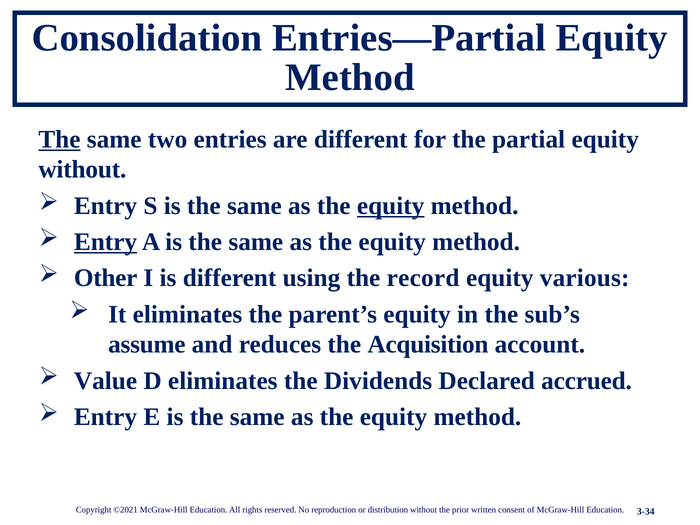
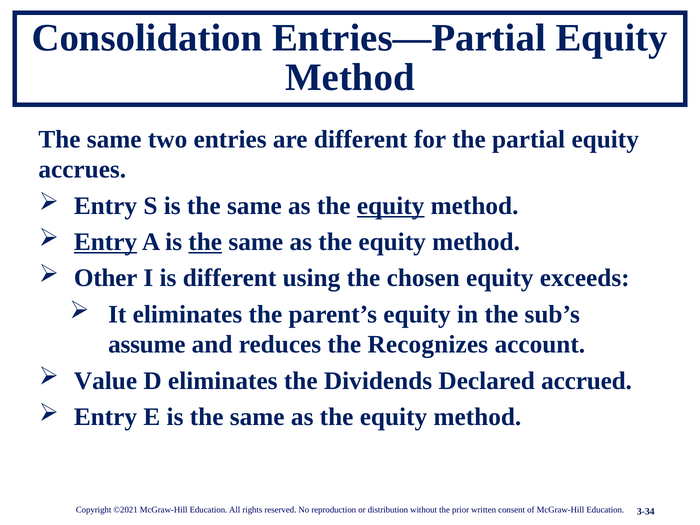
The at (59, 139) underline: present -> none
without at (82, 170): without -> accrues
the at (205, 242) underline: none -> present
record: record -> chosen
various: various -> exceeds
Acquisition: Acquisition -> Recognizes
